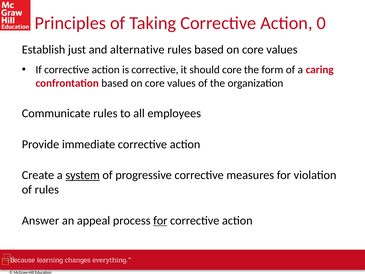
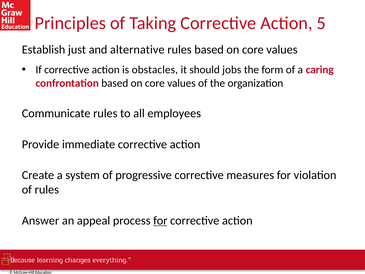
0: 0 -> 5
is corrective: corrective -> obstacles
should core: core -> jobs
system underline: present -> none
